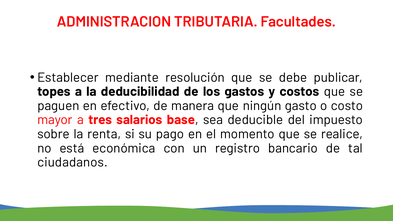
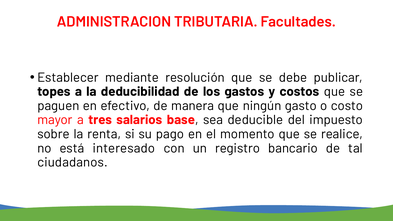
económica: económica -> interesado
